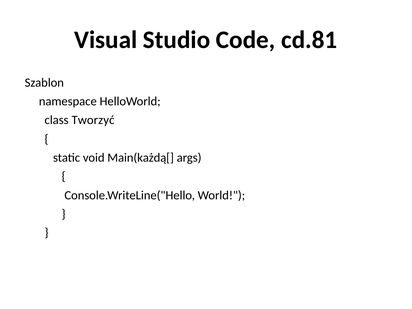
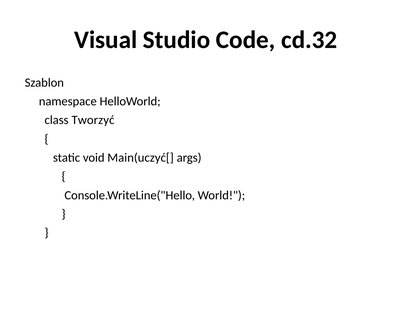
cd.81: cd.81 -> cd.32
Main(każdą[: Main(każdą[ -> Main(uczyć[
